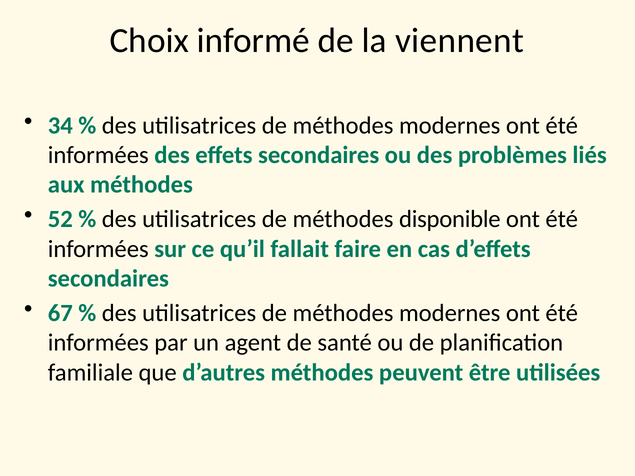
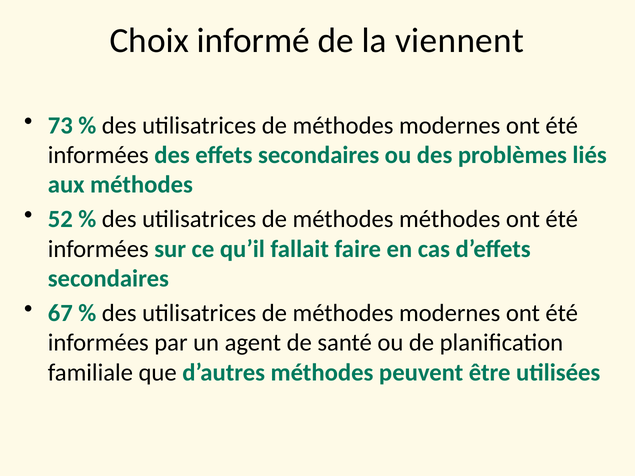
34: 34 -> 73
méthodes disponible: disponible -> méthodes
